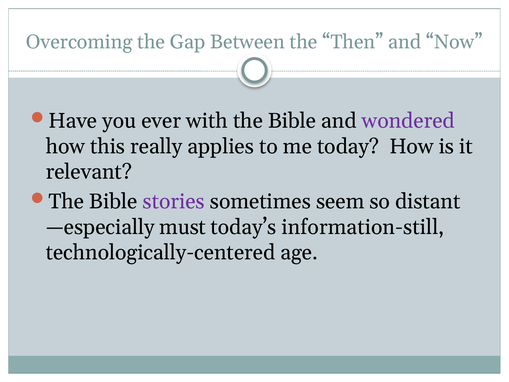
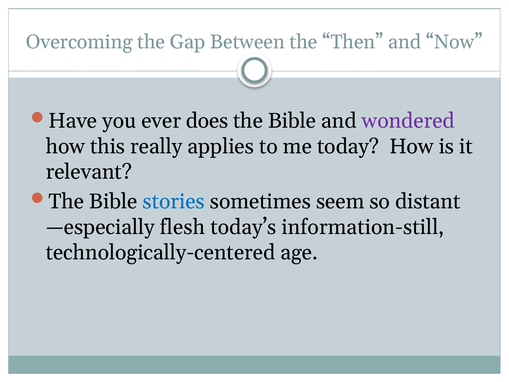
with: with -> does
stories colour: purple -> blue
must: must -> flesh
